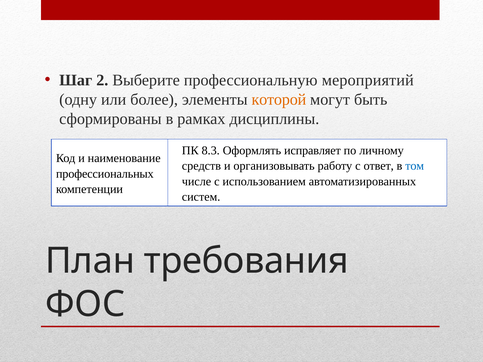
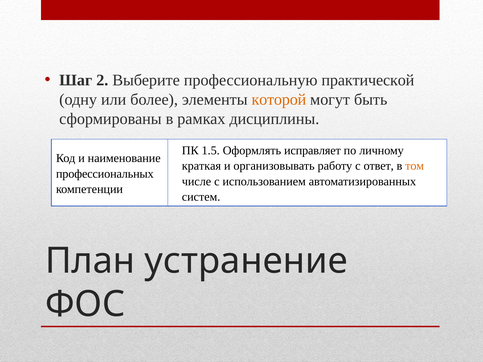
мероприятий: мероприятий -> практической
8.3: 8.3 -> 1.5
средств: средств -> краткая
том colour: blue -> orange
требования: требования -> устранение
